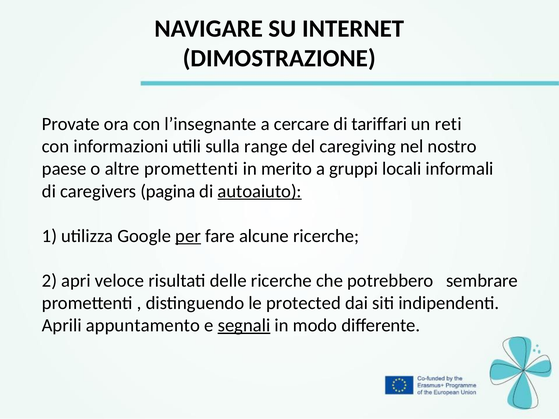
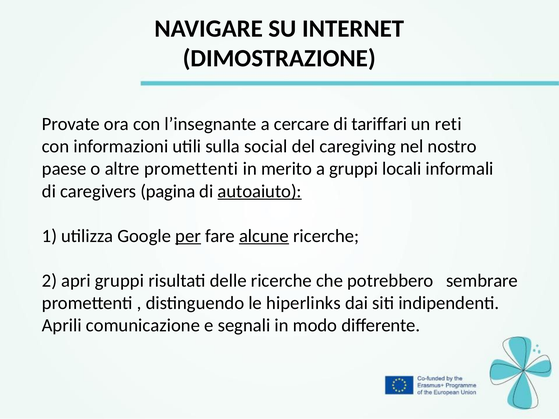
range: range -> social
alcune underline: none -> present
apri veloce: veloce -> gruppi
protected: protected -> hiperlinks
appuntamento: appuntamento -> comunicazione
segnali underline: present -> none
